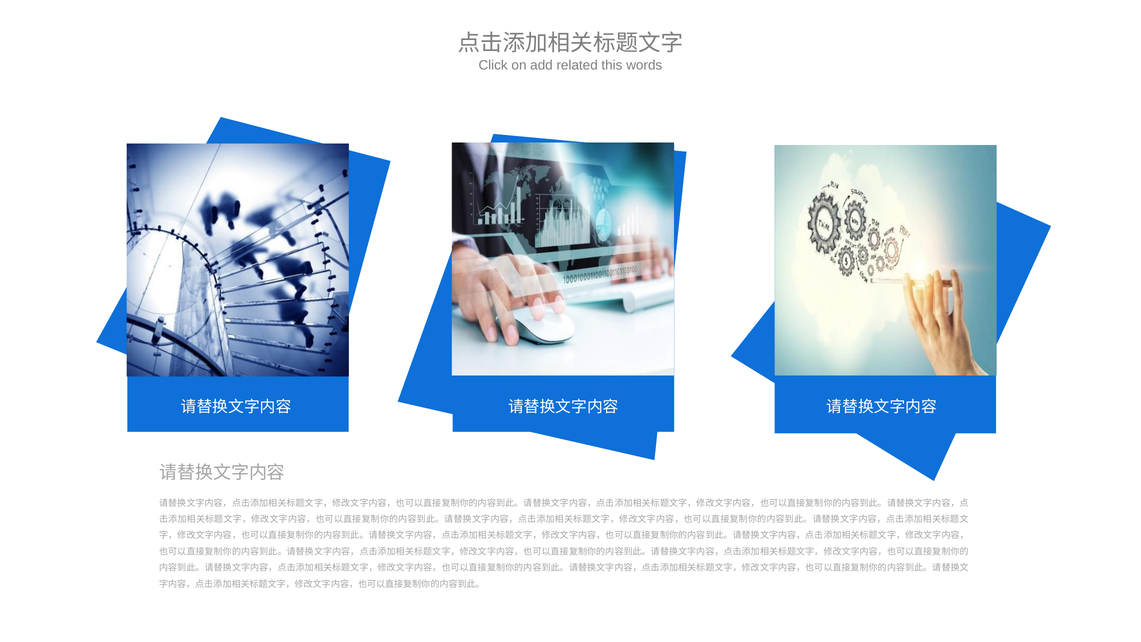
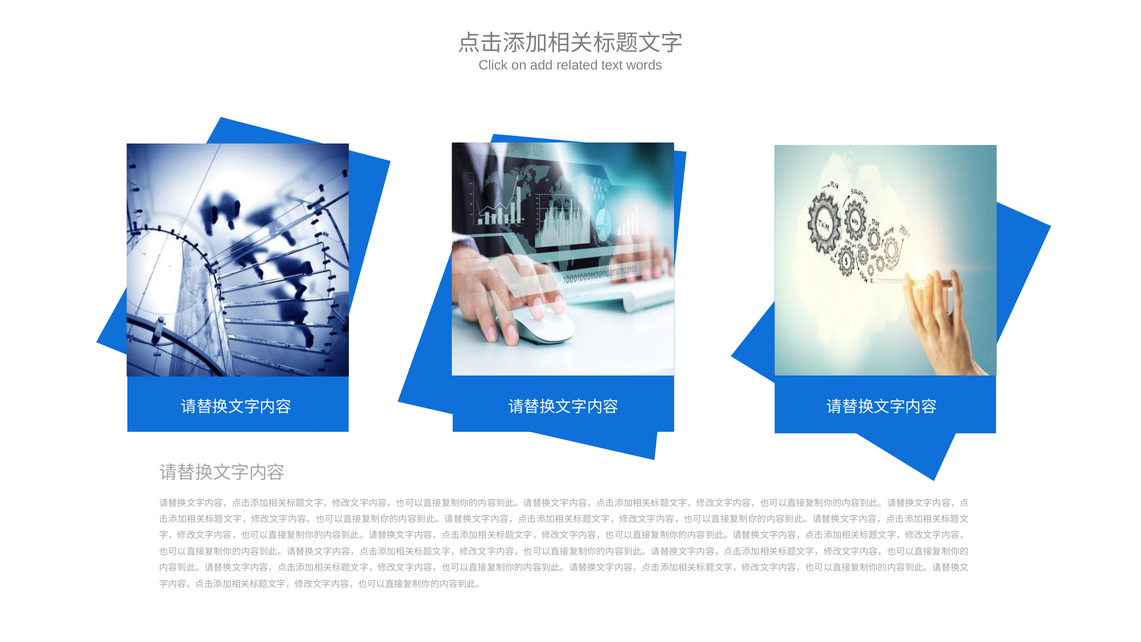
this: this -> text
